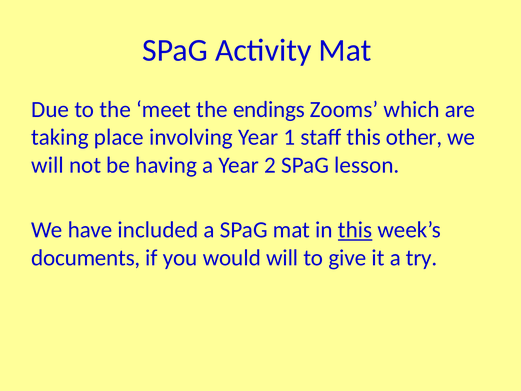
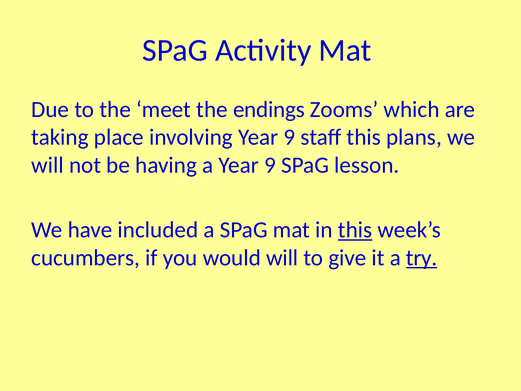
involving Year 1: 1 -> 9
other: other -> plans
a Year 2: 2 -> 9
documents: documents -> cucumbers
try underline: none -> present
